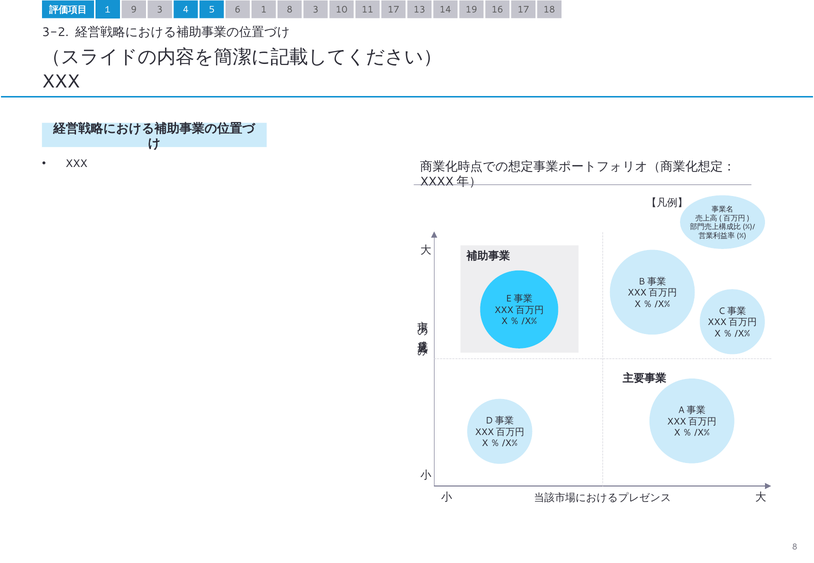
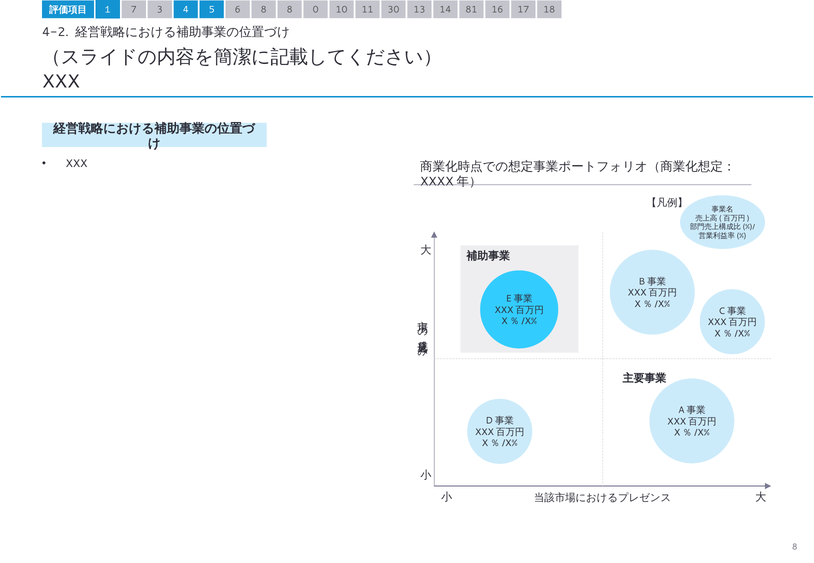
9: 9 -> 7
6 1: 1 -> 8
8 3: 3 -> 0
11 17: 17 -> 30
19: 19 -> 81
3-2: 3-2 -> 4-2
